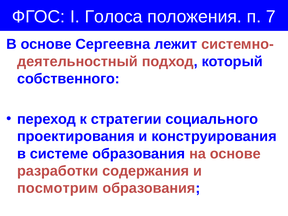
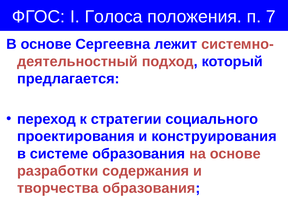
собственного: собственного -> предлагается
посмотрим: посмотрим -> творчества
